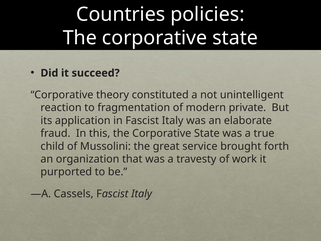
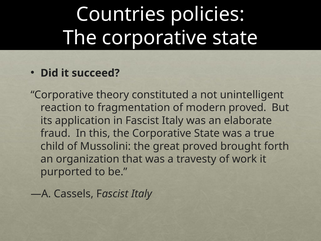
modern private: private -> proved
great service: service -> proved
